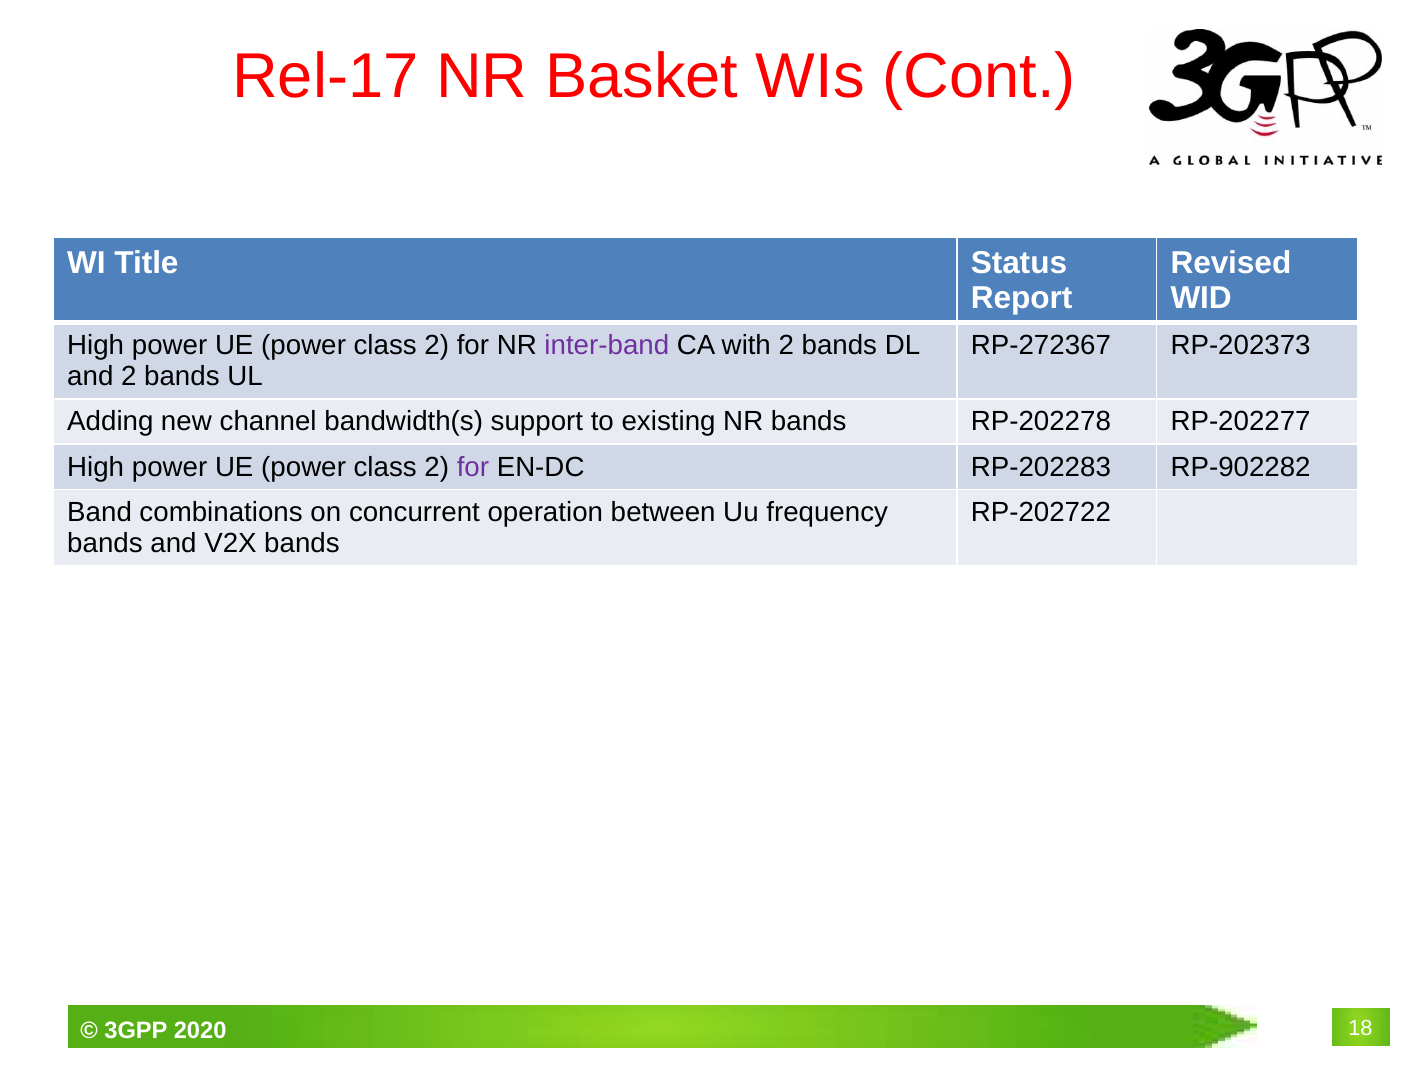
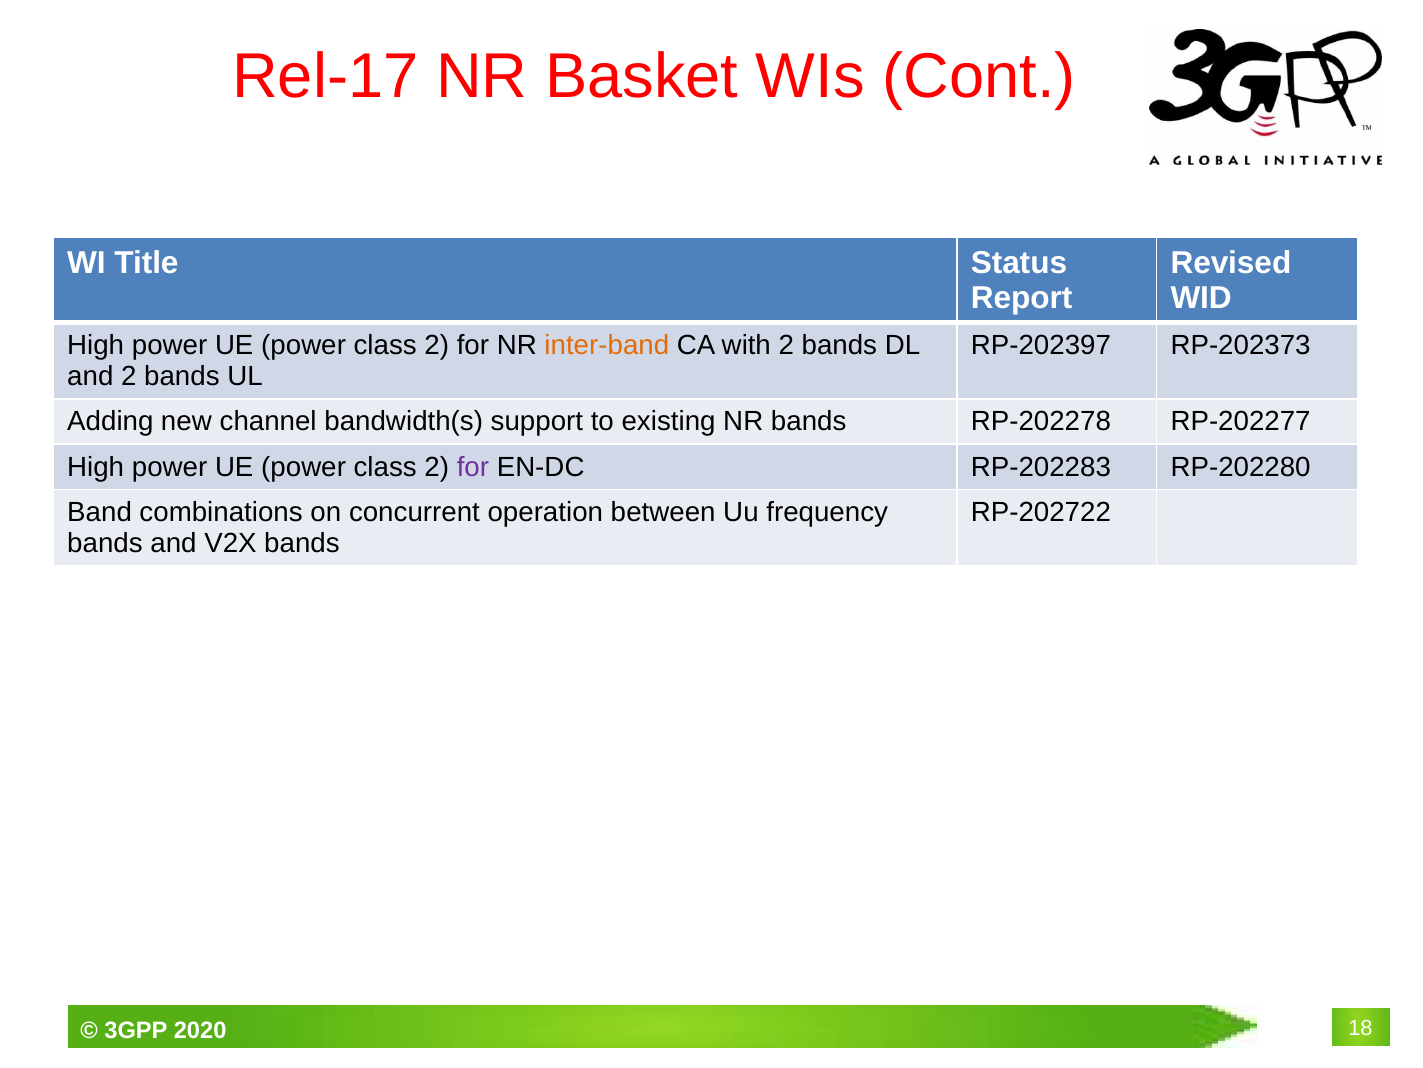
inter-band colour: purple -> orange
RP‑272367: RP‑272367 -> RP‑202397
RP-902282: RP-902282 -> RP-202280
